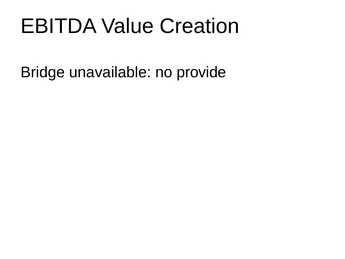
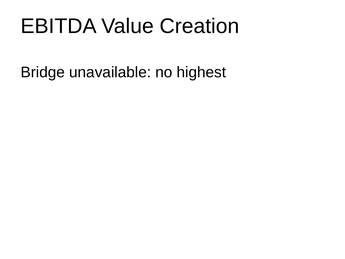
provide: provide -> highest
